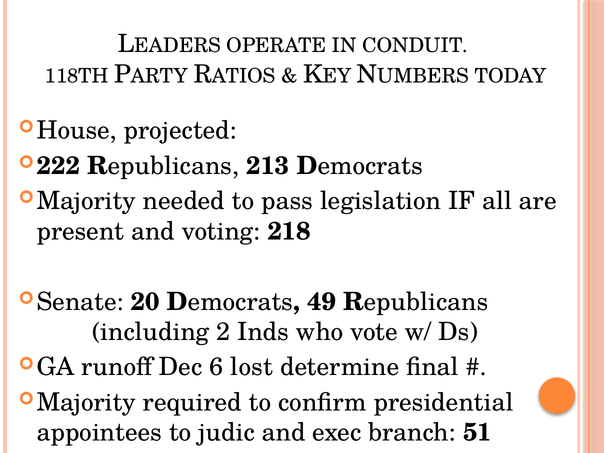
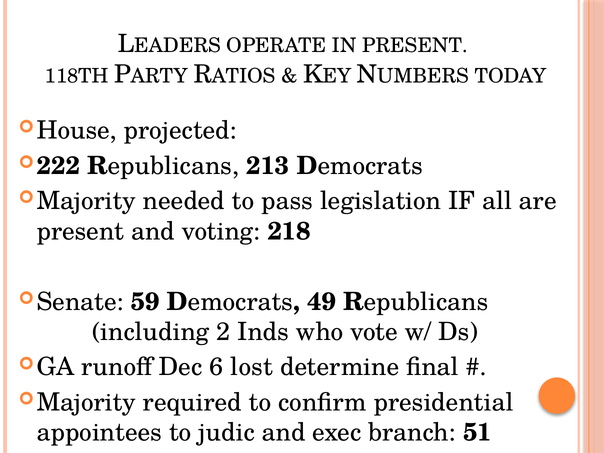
IN CONDUIT: CONDUIT -> PRESENT
20: 20 -> 59
